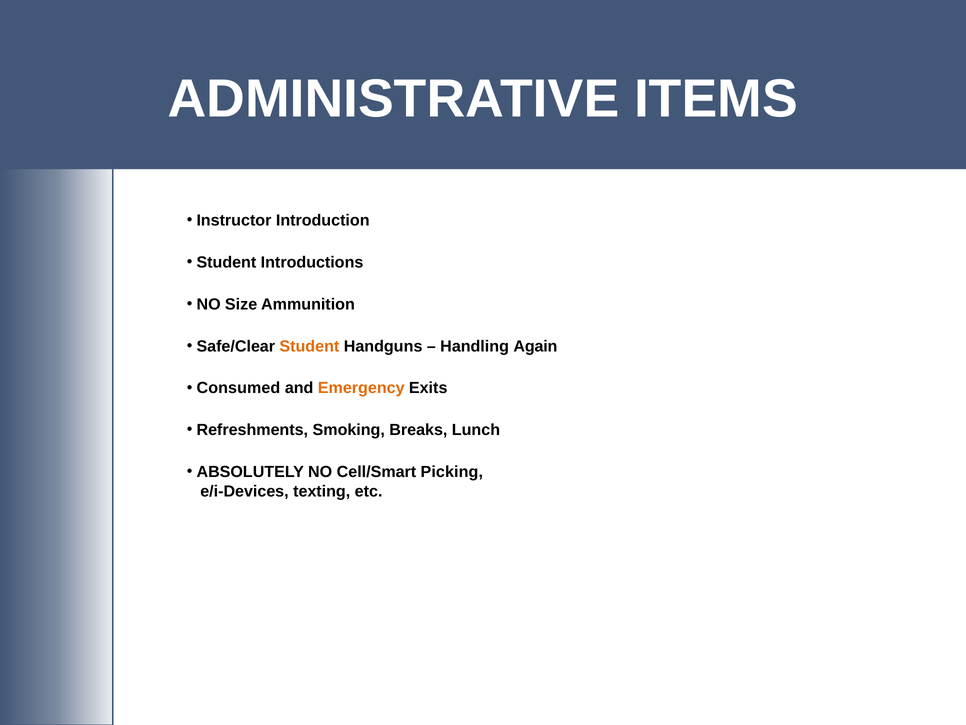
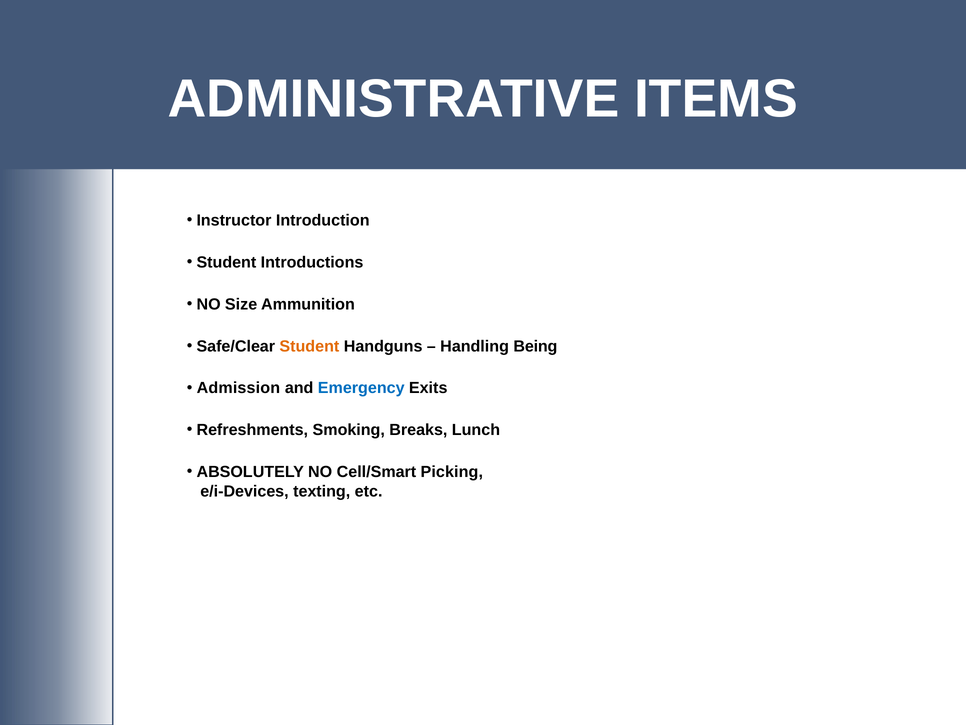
Again: Again -> Being
Consumed: Consumed -> Admission
Emergency colour: orange -> blue
